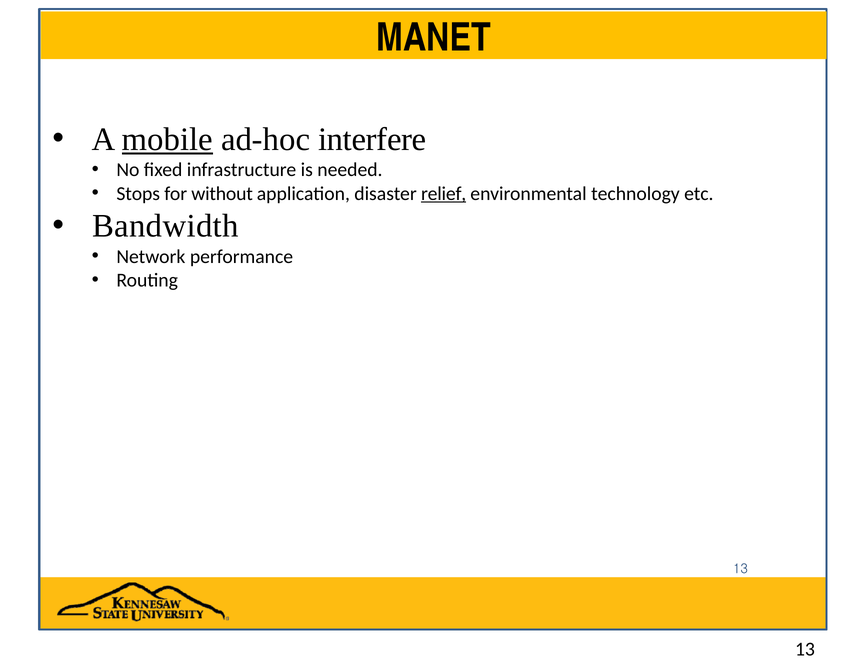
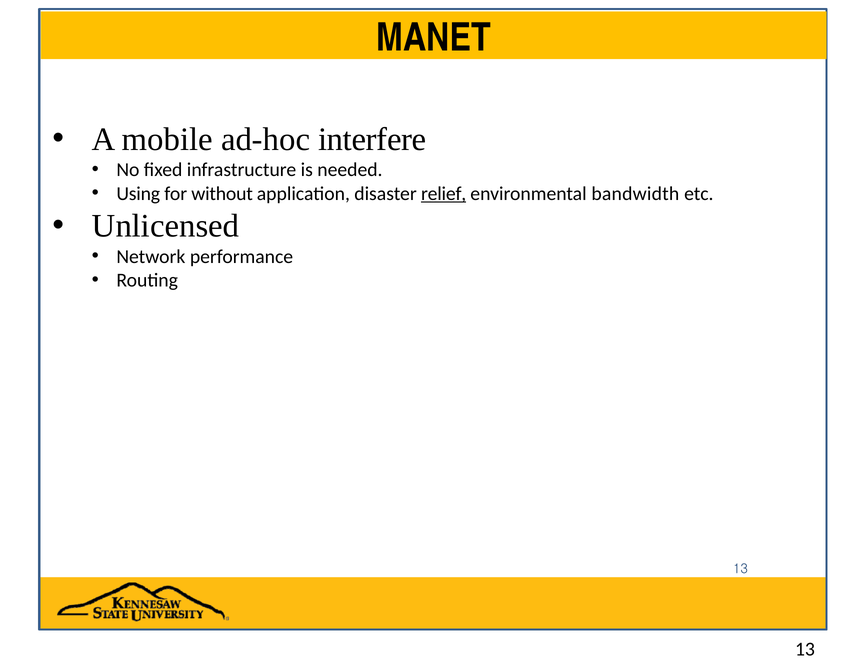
mobile underline: present -> none
Stops: Stops -> Using
technology: technology -> bandwidth
Bandwidth: Bandwidth -> Unlicensed
